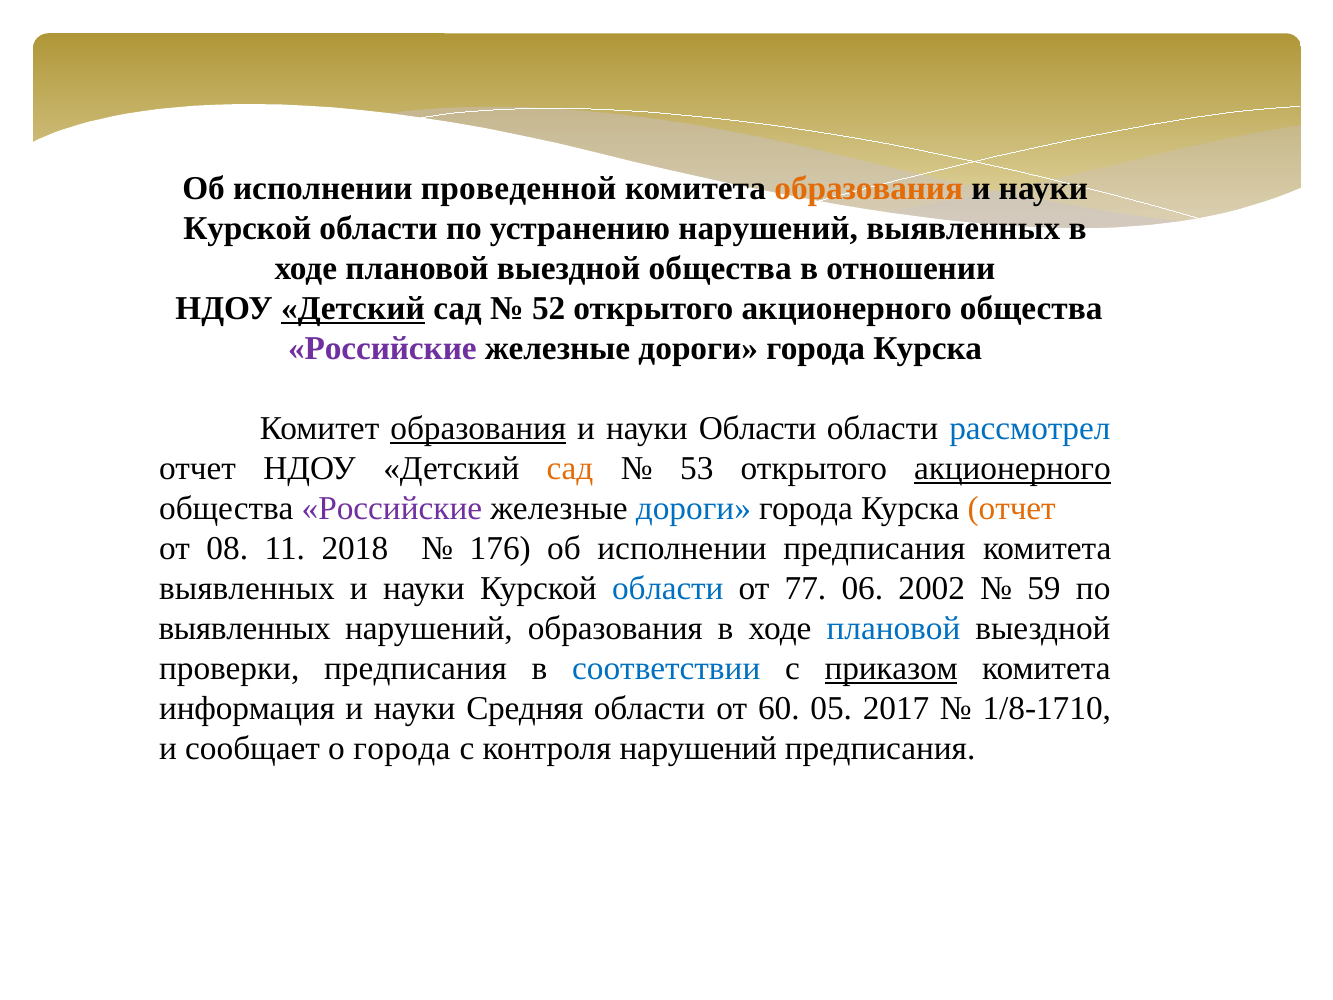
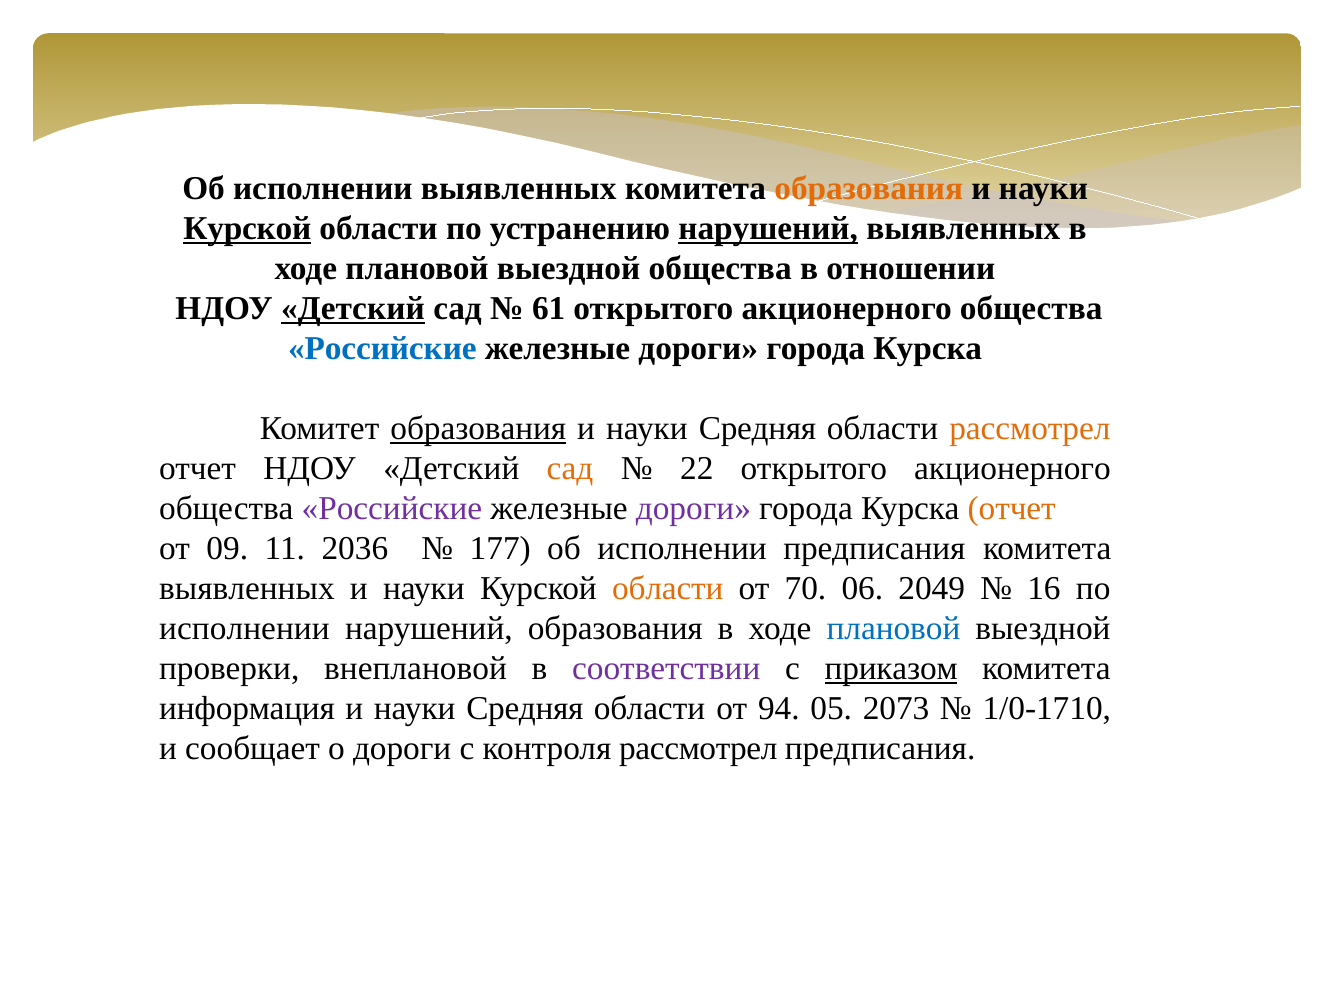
исполнении проведенной: проведенной -> выявленных
Курской at (247, 228) underline: none -> present
нарушений at (768, 228) underline: none -> present
52: 52 -> 61
Российские at (382, 348) colour: purple -> blue
Области at (758, 428): Области -> Средняя
рассмотрел at (1030, 428) colour: blue -> orange
53: 53 -> 22
акционерного at (1012, 468) underline: present -> none
дороги at (693, 508) colour: blue -> purple
08: 08 -> 09
2018: 2018 -> 2036
176: 176 -> 177
области at (668, 588) colour: blue -> orange
77: 77 -> 70
2002: 2002 -> 2049
59: 59 -> 16
выявленных at (245, 628): выявленных -> исполнении
проверки предписания: предписания -> внеплановой
соответствии colour: blue -> purple
60: 60 -> 94
2017: 2017 -> 2073
1/8-1710: 1/8-1710 -> 1/0-1710
о города: города -> дороги
контроля нарушений: нарушений -> рассмотрел
